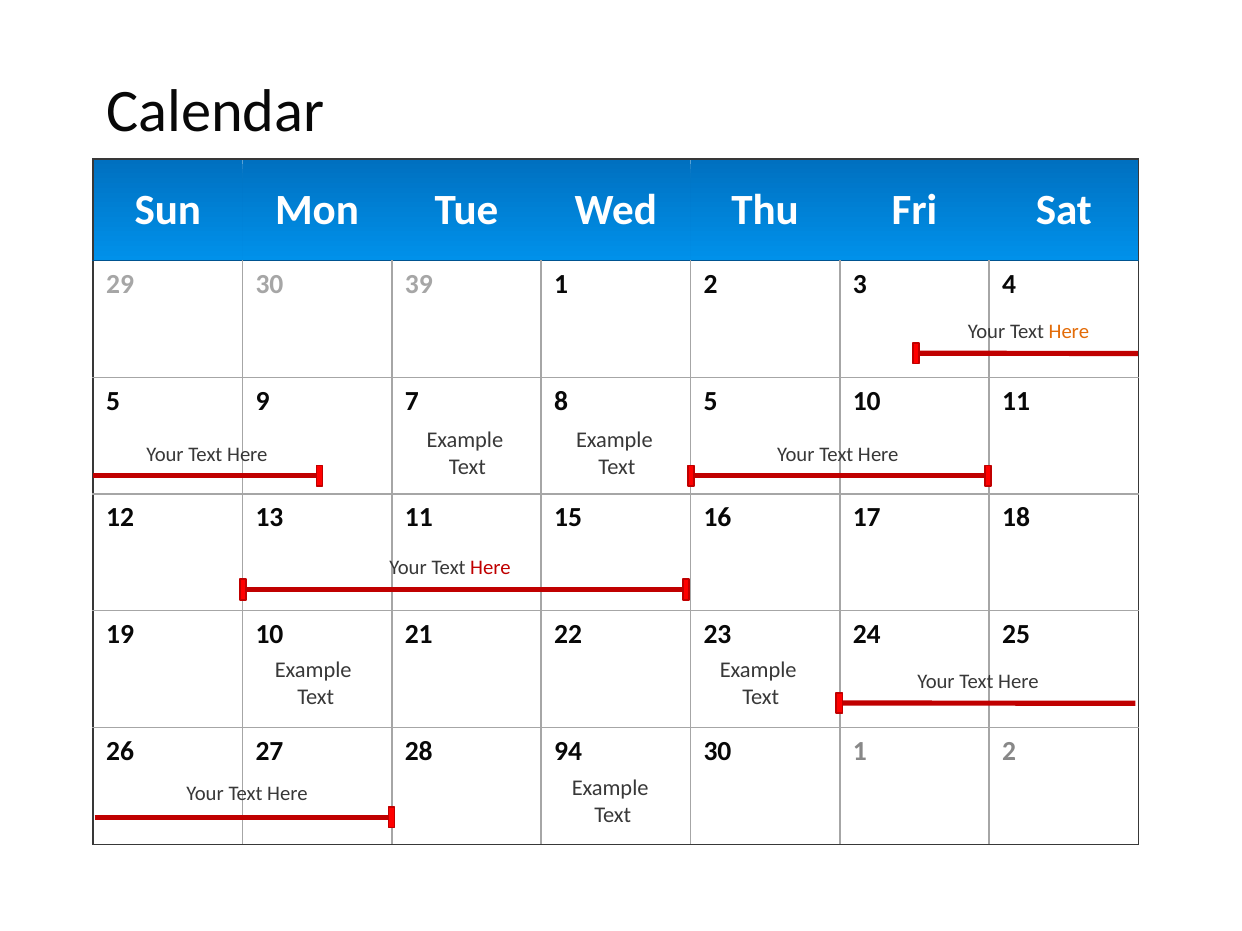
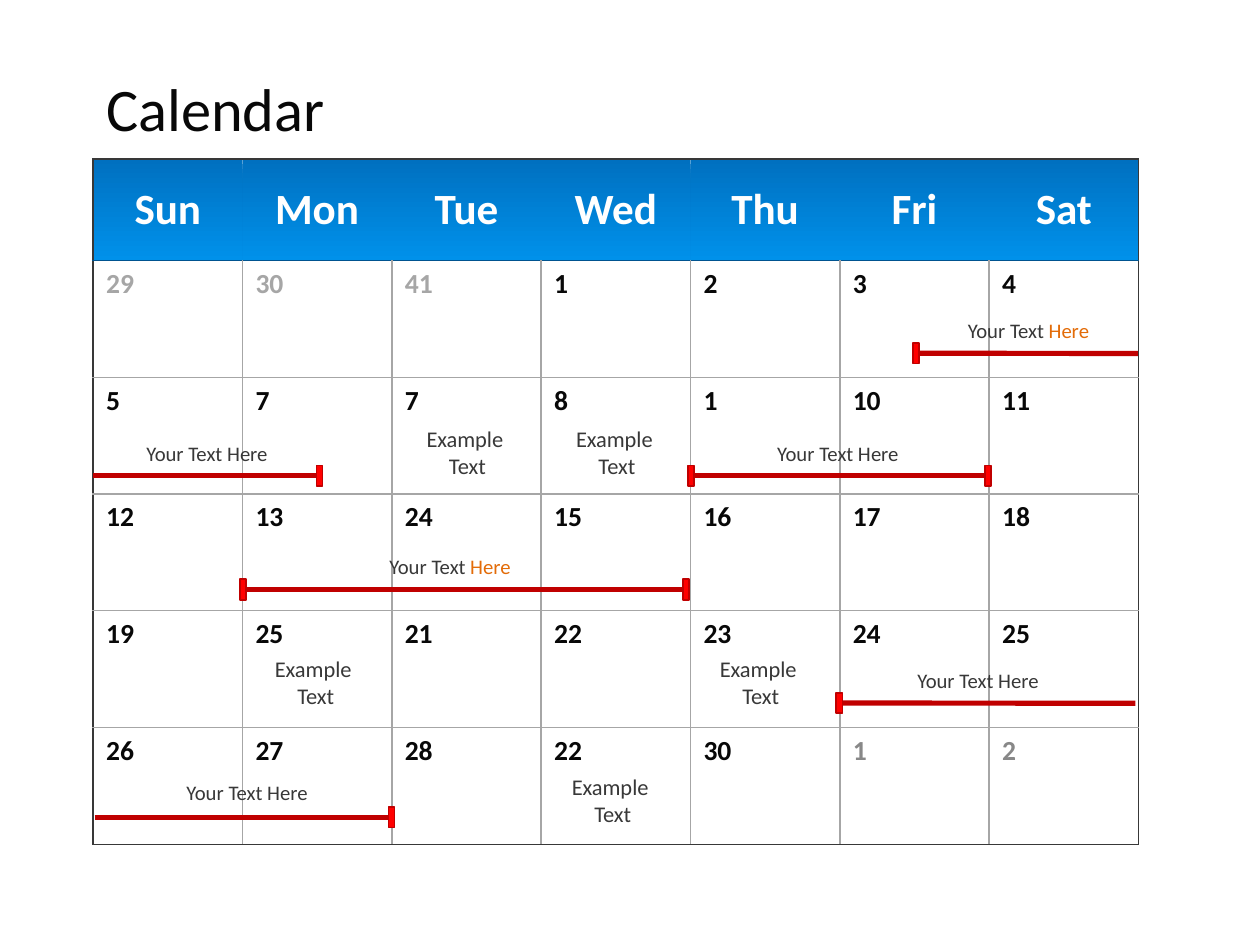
39: 39 -> 41
5 9: 9 -> 7
8 5: 5 -> 1
13 11: 11 -> 24
Here at (490, 568) colour: red -> orange
19 10: 10 -> 25
28 94: 94 -> 22
